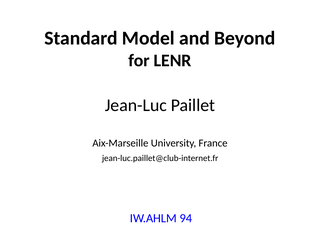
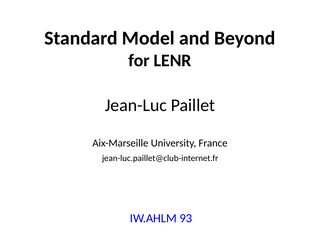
94: 94 -> 93
